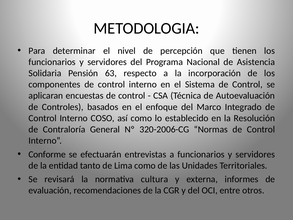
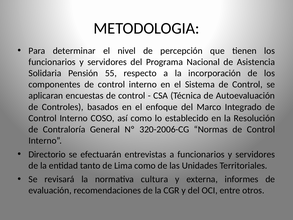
63: 63 -> 55
Conforme: Conforme -> Directorio
